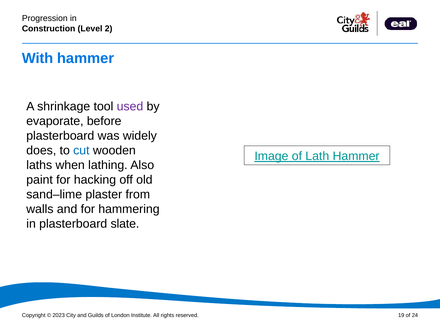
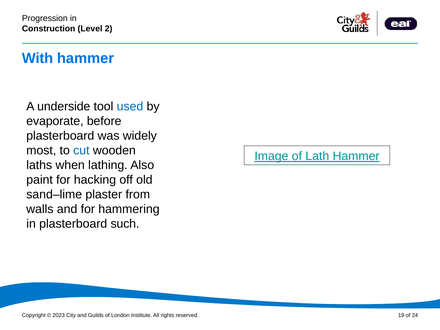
shrinkage: shrinkage -> underside
used colour: purple -> blue
does: does -> most
slate: slate -> such
